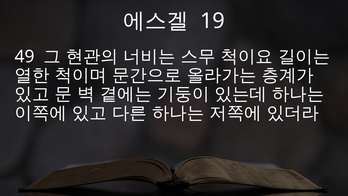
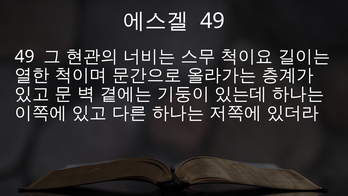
19 at (212, 21): 19 -> 49
